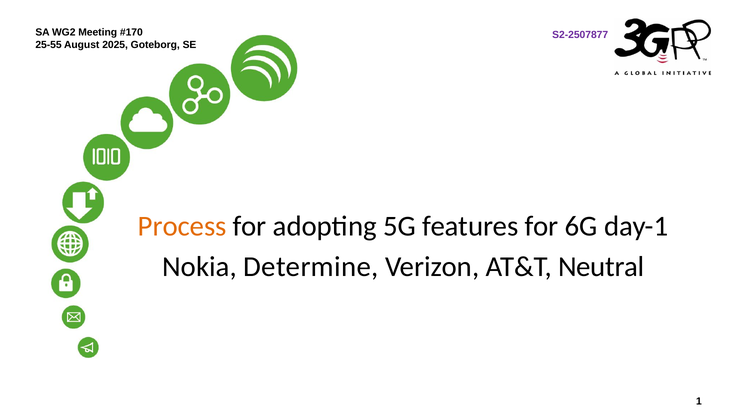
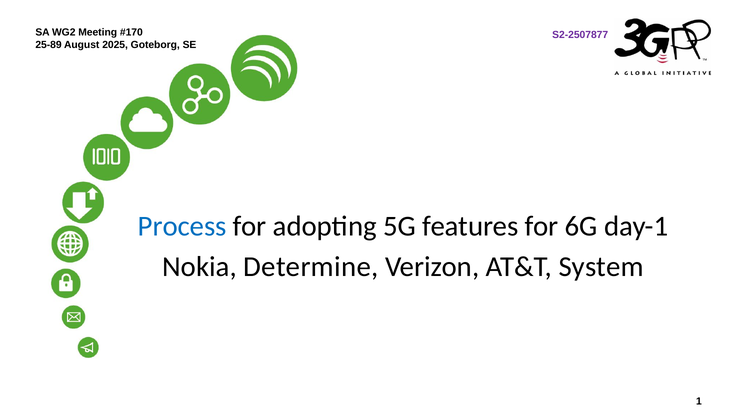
25-55: 25-55 -> 25-89
Process colour: orange -> blue
Neutral: Neutral -> System
